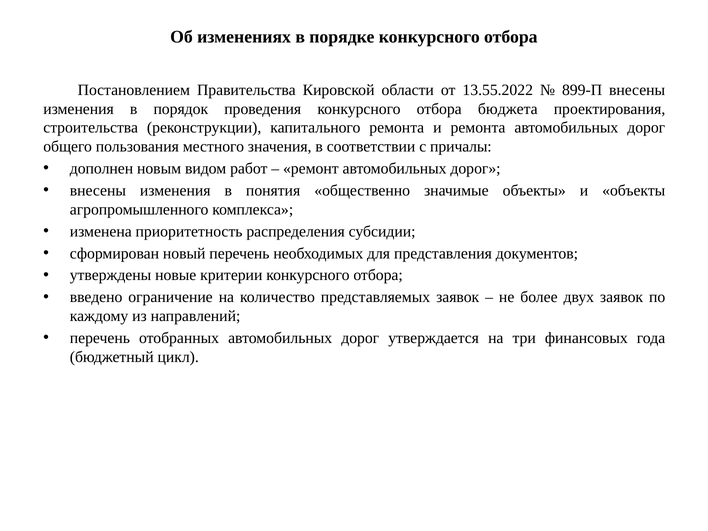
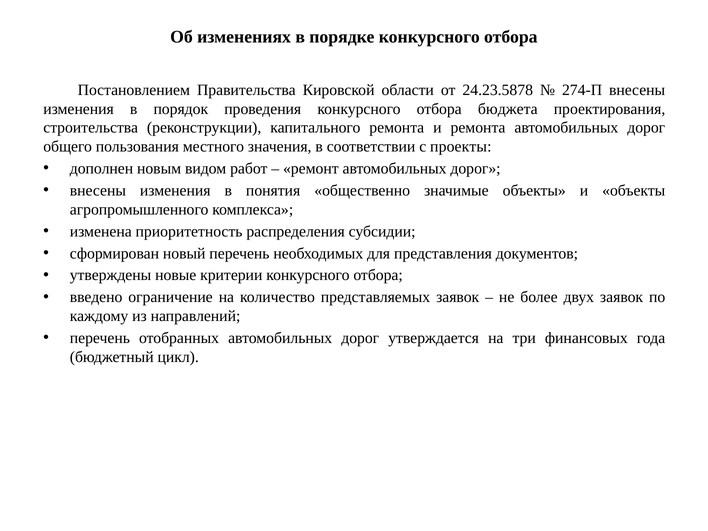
13.55.2022: 13.55.2022 -> 24.23.5878
899-П: 899-П -> 274-П
причалы: причалы -> проекты
